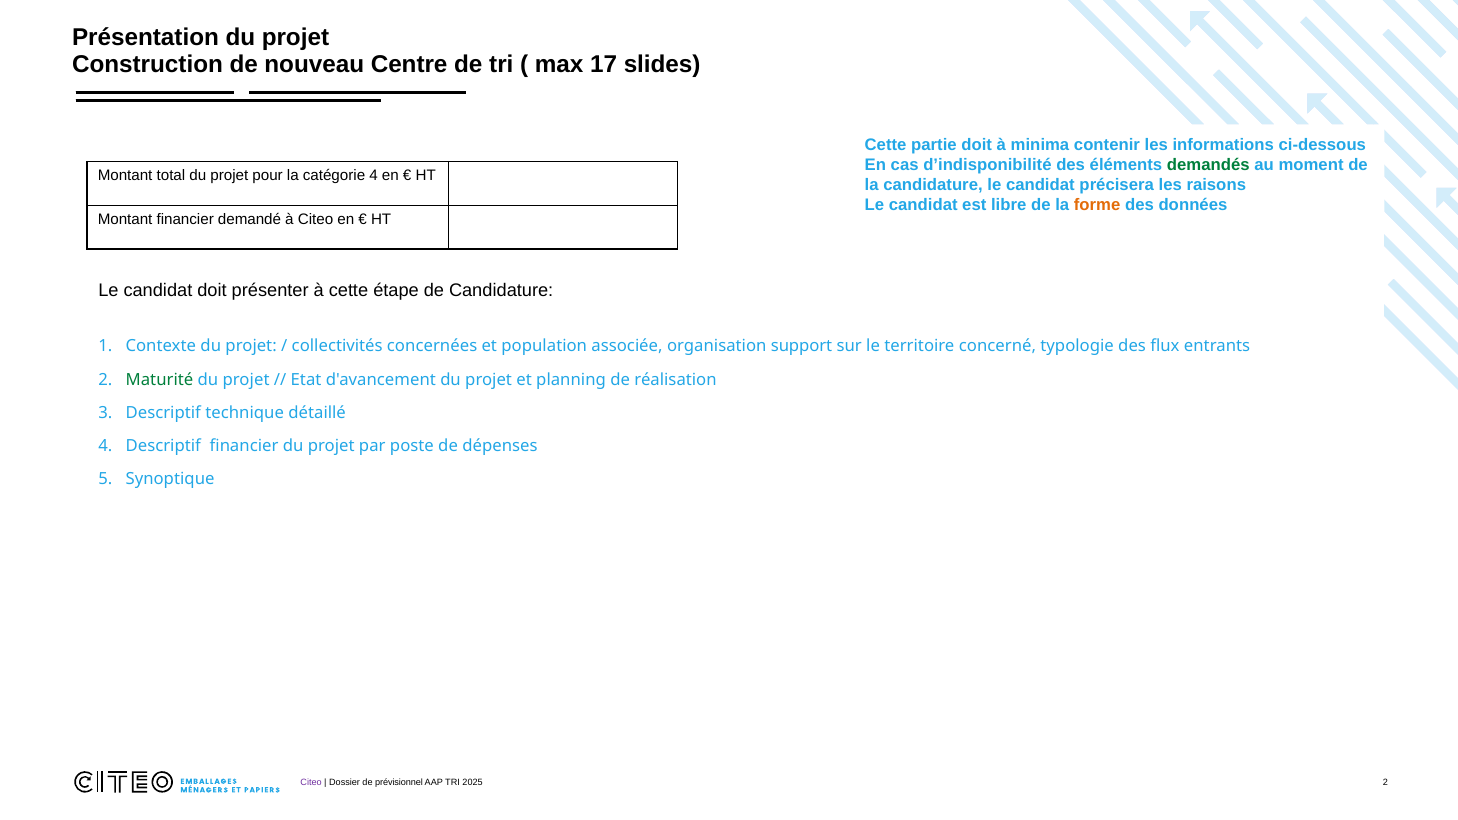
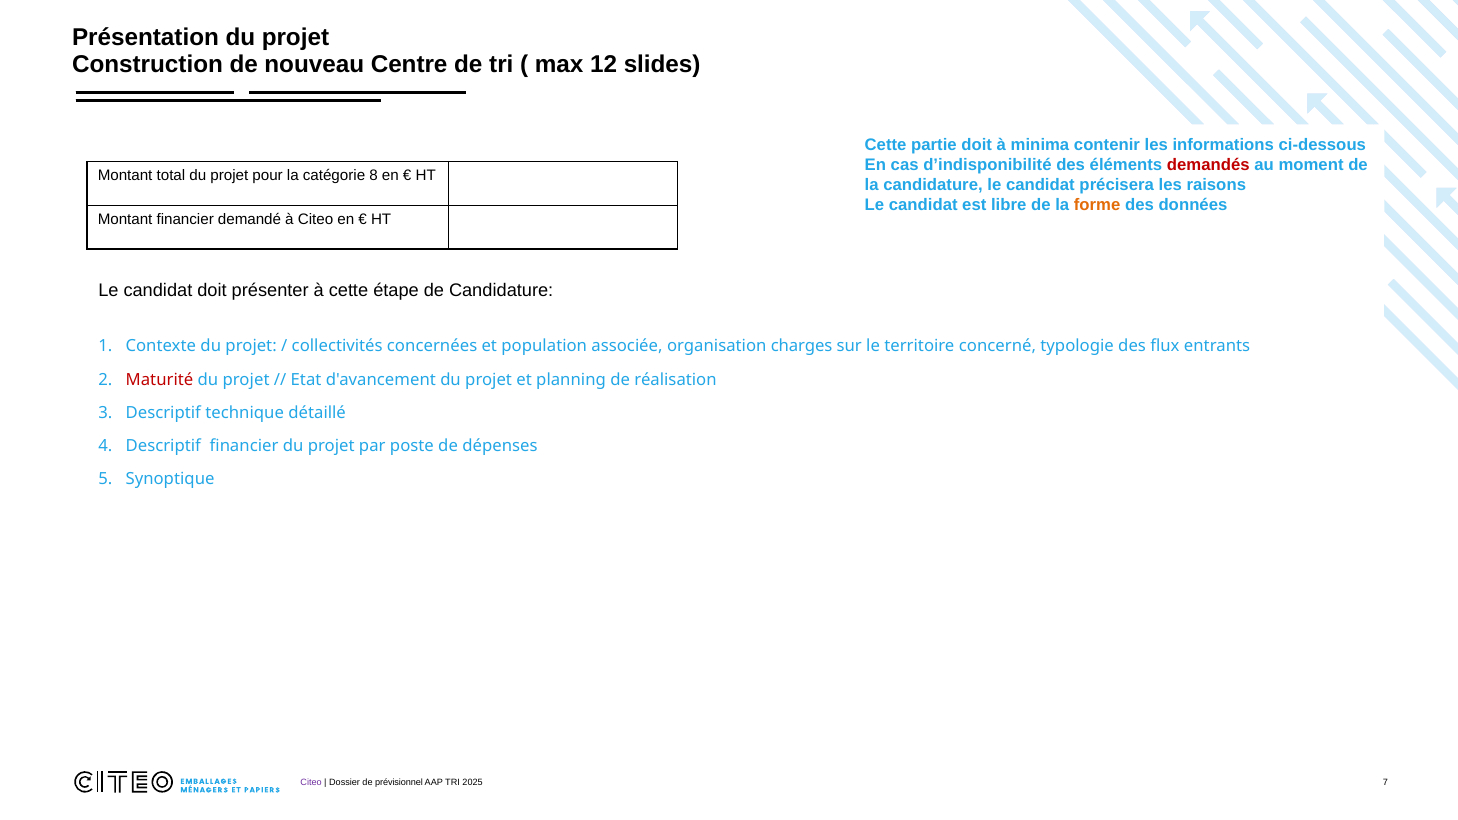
17: 17 -> 12
demandés colour: green -> red
catégorie 4: 4 -> 8
support: support -> charges
Maturité colour: green -> red
2025 2: 2 -> 7
